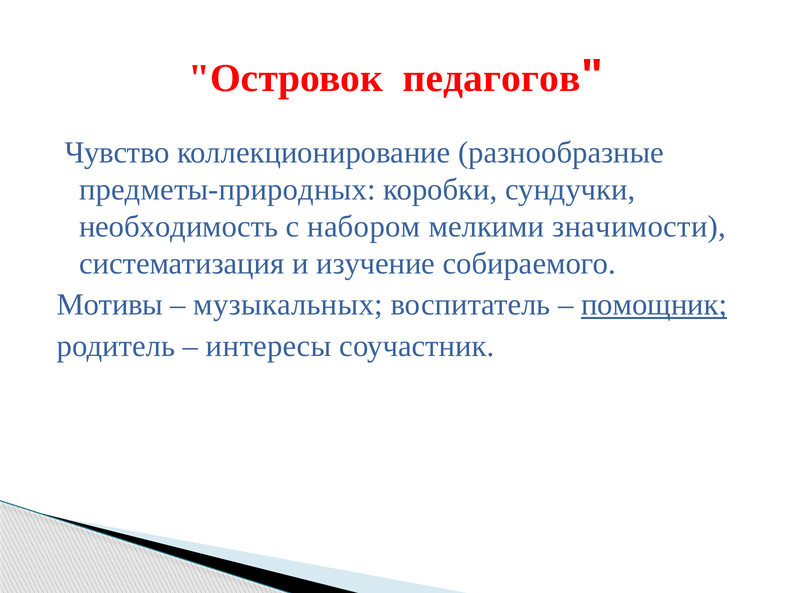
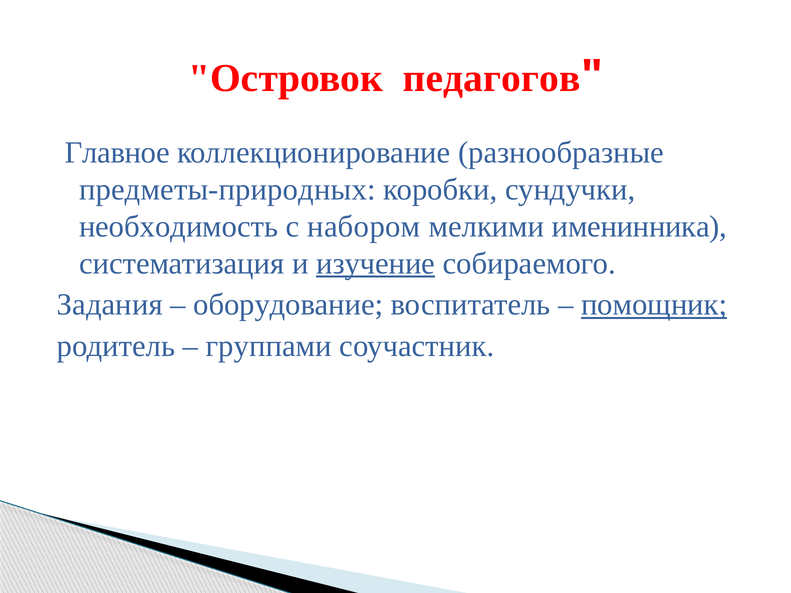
Чувство: Чувство -> Главное
значимости: значимости -> именинника
изучение underline: none -> present
Мотивы: Мотивы -> Задания
музыкальных: музыкальных -> оборудование
интересы: интересы -> группами
